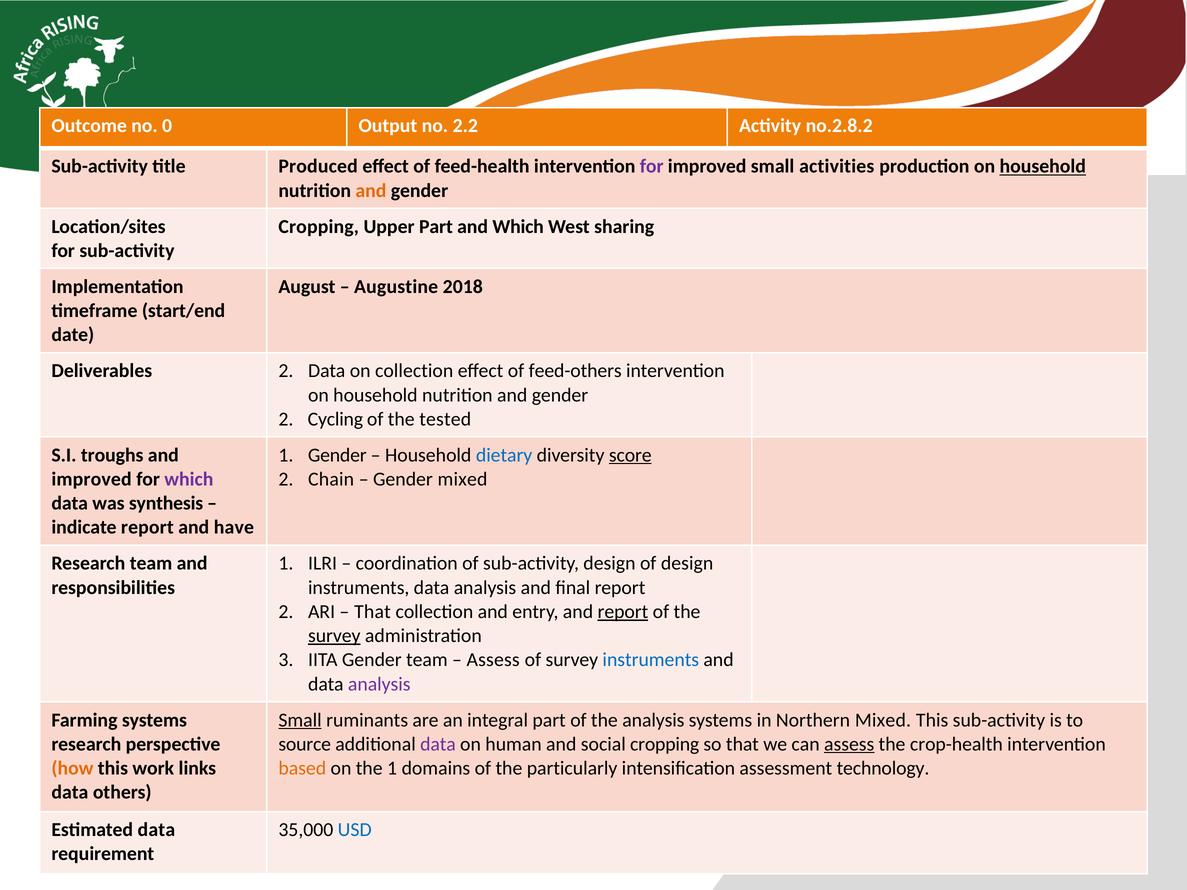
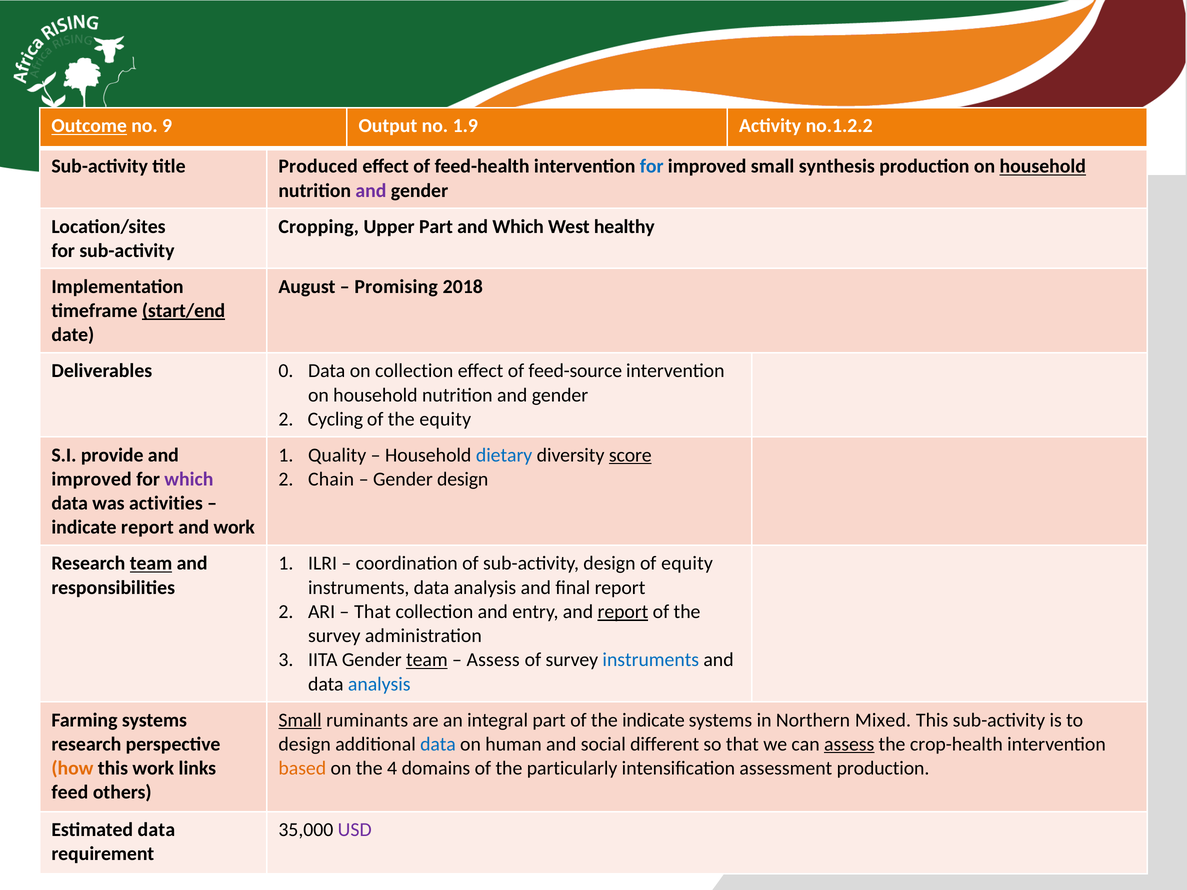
Outcome underline: none -> present
0: 0 -> 9
2.2: 2.2 -> 1.9
no.2.8.2: no.2.8.2 -> no.1.2.2
for at (652, 166) colour: purple -> blue
activities: activities -> synthesis
and at (371, 191) colour: orange -> purple
sharing: sharing -> healthy
Augustine: Augustine -> Promising
start/end underline: none -> present
Deliverables 2: 2 -> 0
feed-others: feed-others -> feed-source
the tested: tested -> equity
troughs: troughs -> provide
1 Gender: Gender -> Quality
Gender mixed: mixed -> design
synthesis: synthesis -> activities
and have: have -> work
team at (151, 564) underline: none -> present
of design: design -> equity
survey at (334, 636) underline: present -> none
team at (427, 660) underline: none -> present
analysis at (379, 684) colour: purple -> blue
the analysis: analysis -> indicate
source at (305, 744): source -> design
data at (438, 744) colour: purple -> blue
social cropping: cropping -> different
the 1: 1 -> 4
assessment technology: technology -> production
data at (70, 793): data -> feed
USD colour: blue -> purple
